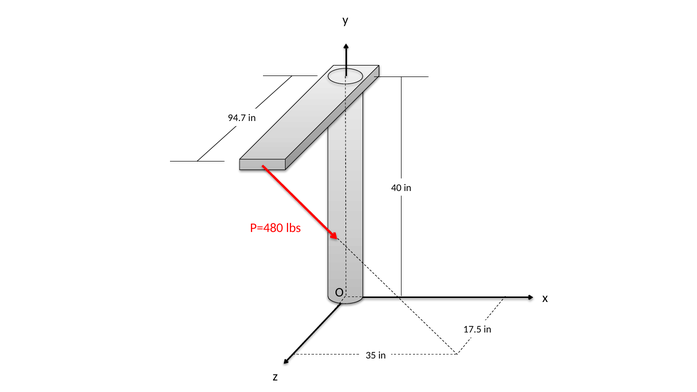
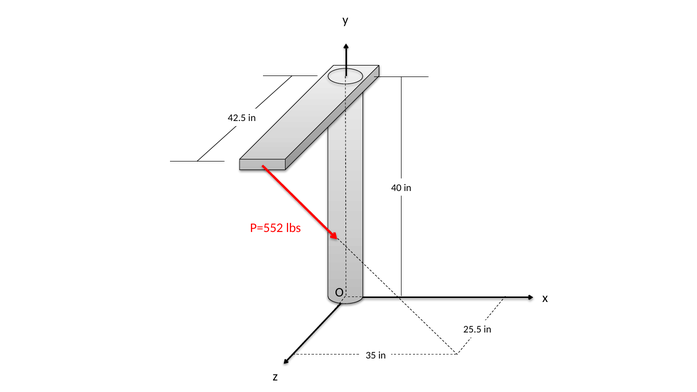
94.7: 94.7 -> 42.5
P=480: P=480 -> P=552
17.5: 17.5 -> 25.5
